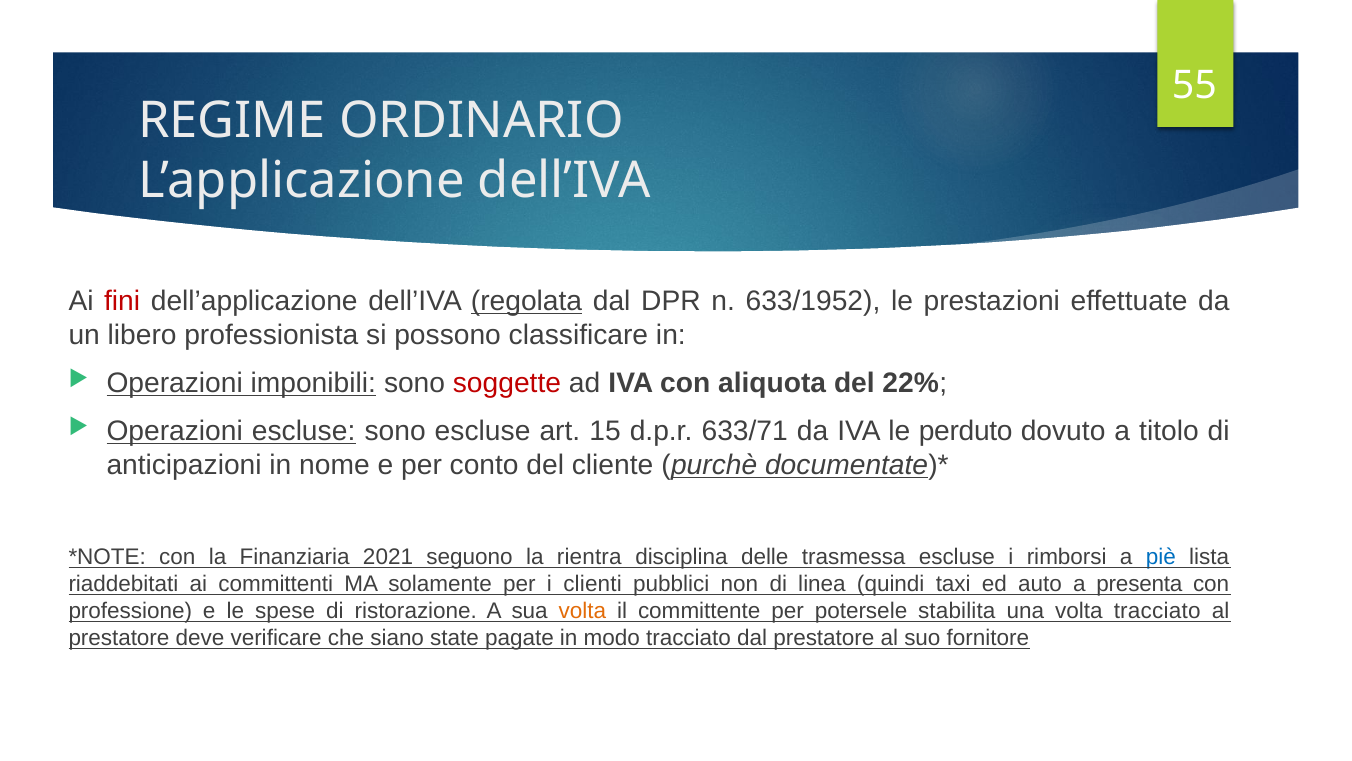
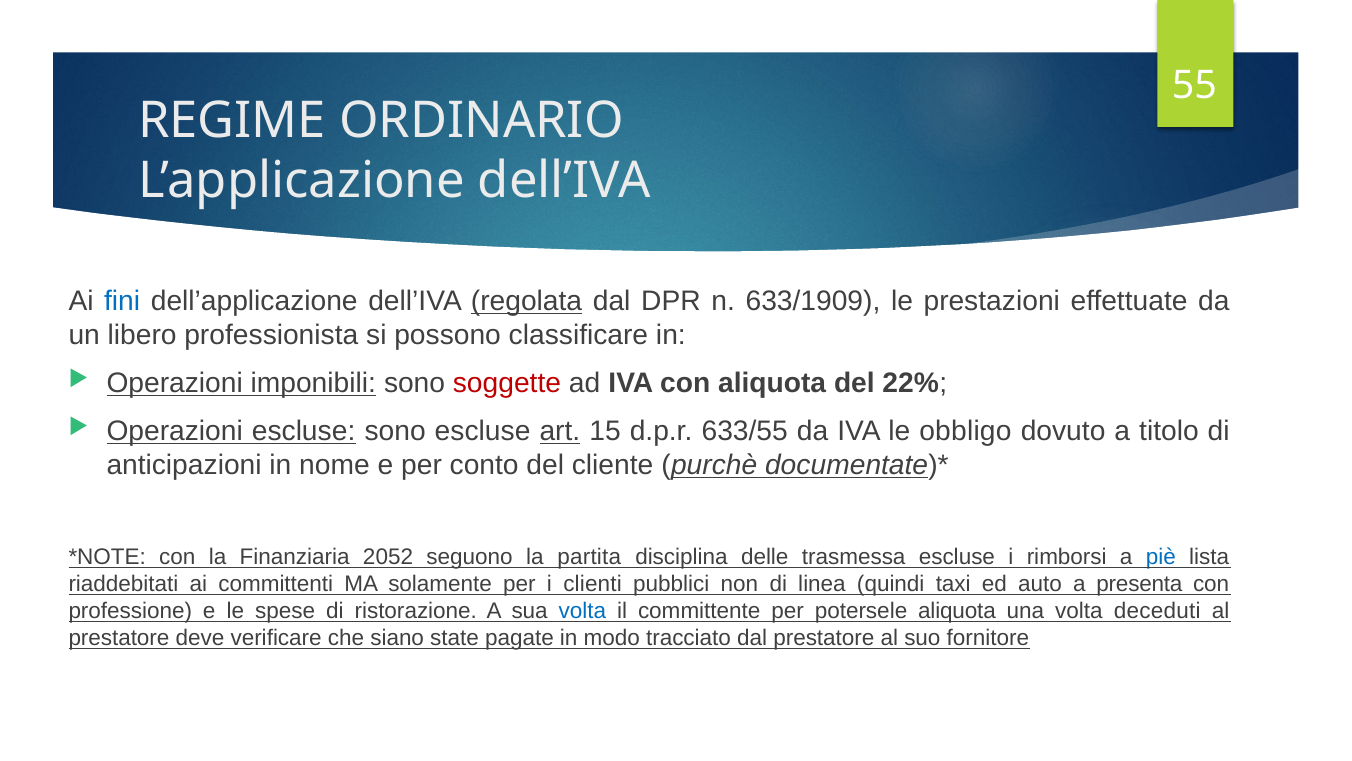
fini colour: red -> blue
633/1952: 633/1952 -> 633/1909
art underline: none -> present
633/71: 633/71 -> 633/55
perduto: perduto -> obbligo
2021: 2021 -> 2052
rientra: rientra -> partita
volta at (582, 611) colour: orange -> blue
potersele stabilita: stabilita -> aliquota
volta tracciato: tracciato -> deceduti
